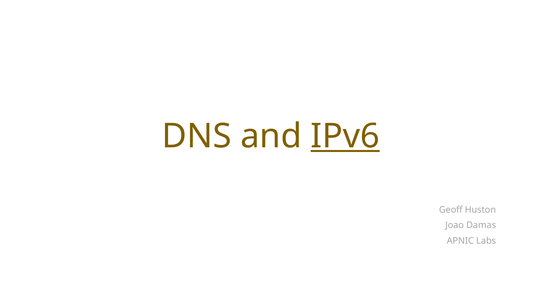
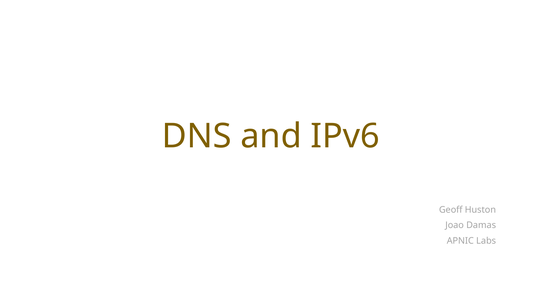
IPv6 underline: present -> none
